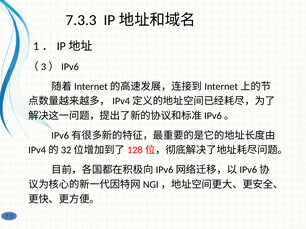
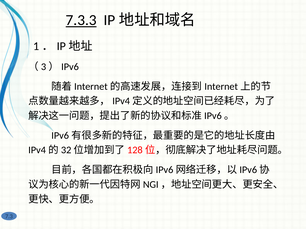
7.3.3 underline: none -> present
